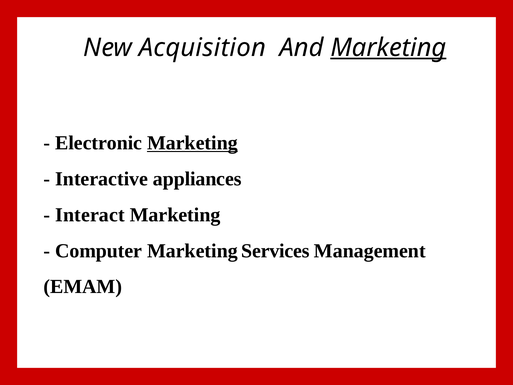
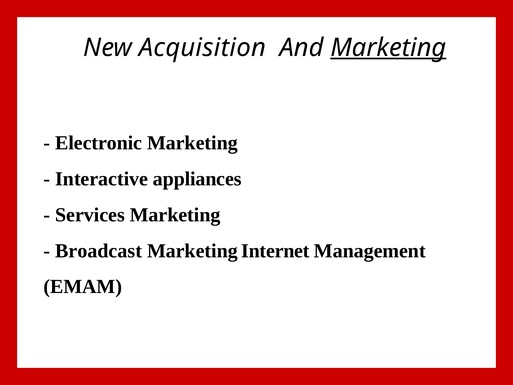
Marketing at (192, 143) underline: present -> none
Interact: Interact -> Services
Computer: Computer -> Broadcast
Services: Services -> Internet
